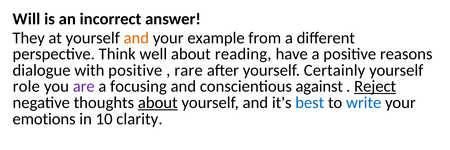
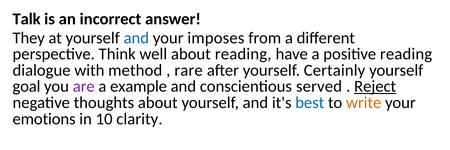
Will: Will -> Talk
and at (136, 38) colour: orange -> blue
example: example -> imposes
positive reasons: reasons -> reading
with positive: positive -> method
role: role -> goal
focusing: focusing -> example
against: against -> served
about at (158, 103) underline: present -> none
write colour: blue -> orange
